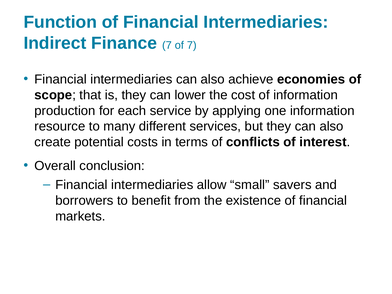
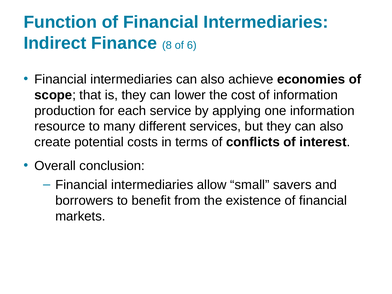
Finance 7: 7 -> 8
of 7: 7 -> 6
